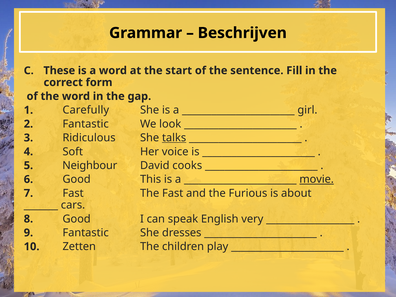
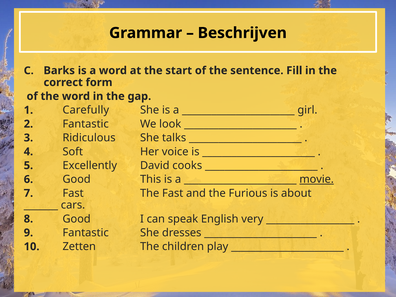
These: These -> Barks
talks underline: present -> none
Neighbour: Neighbour -> Excellently
